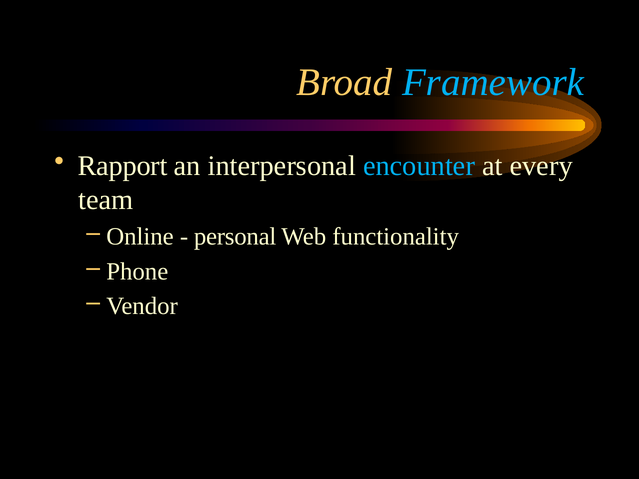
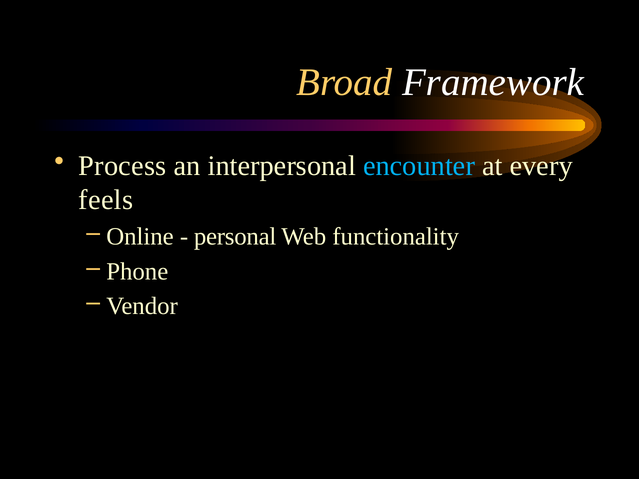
Framework colour: light blue -> white
Rapport: Rapport -> Process
team: team -> feels
